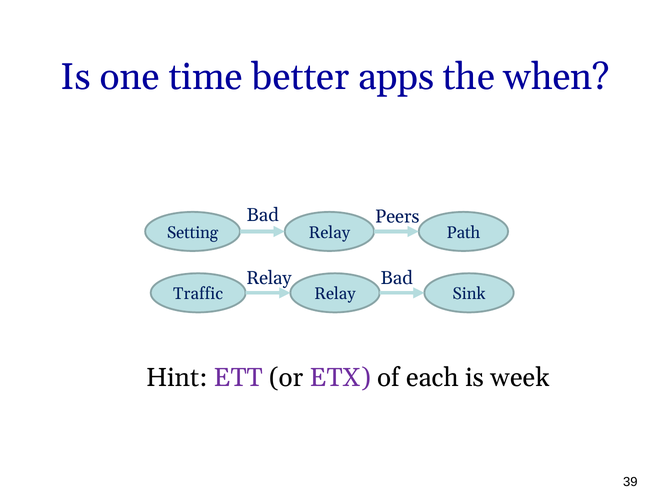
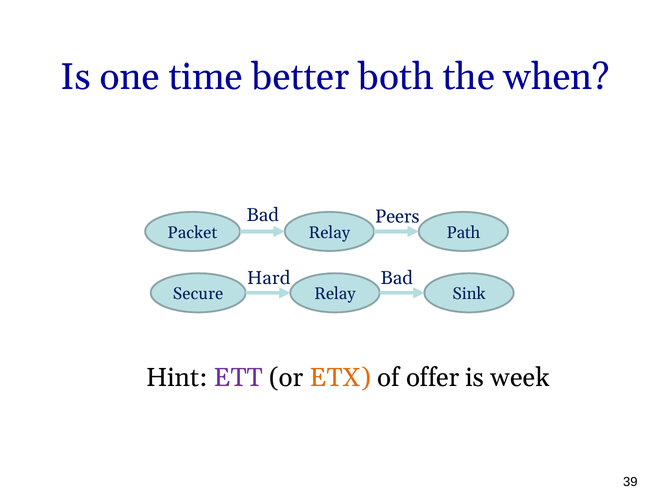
apps: apps -> both
Setting: Setting -> Packet
Relay at (269, 278): Relay -> Hard
Traffic: Traffic -> Secure
ETX colour: purple -> orange
each: each -> offer
